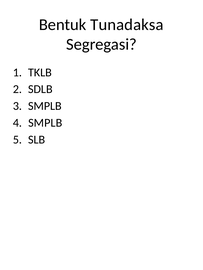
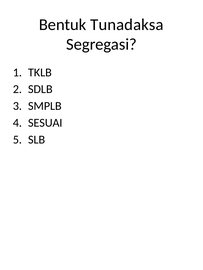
SMPLB at (45, 123): SMPLB -> SESUAI
